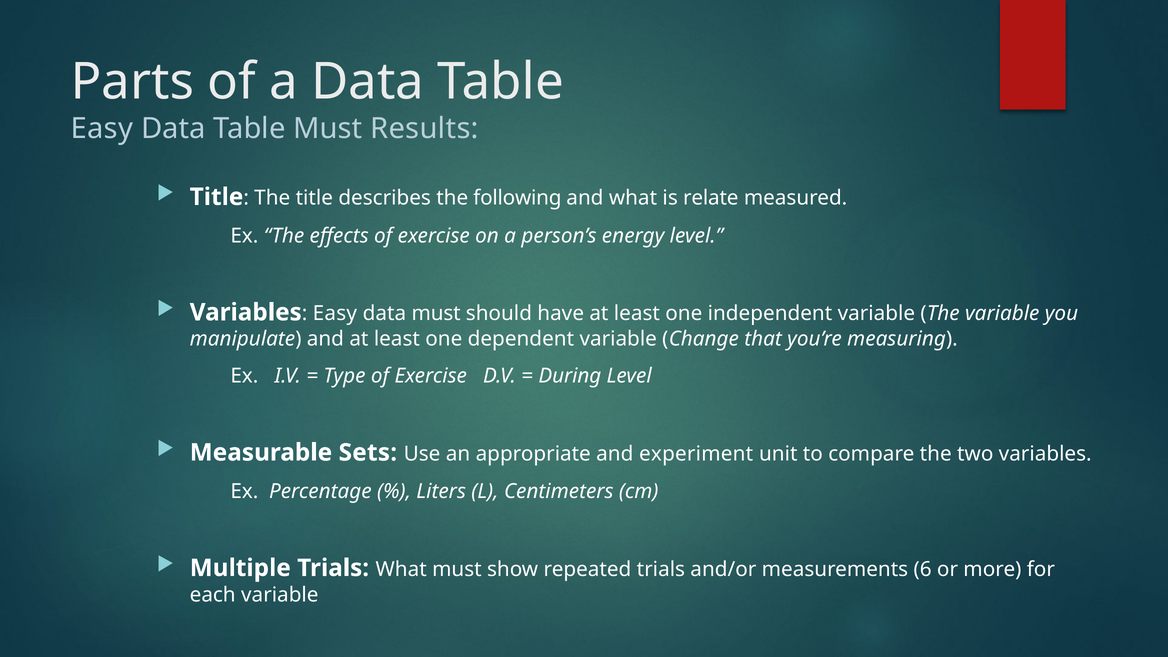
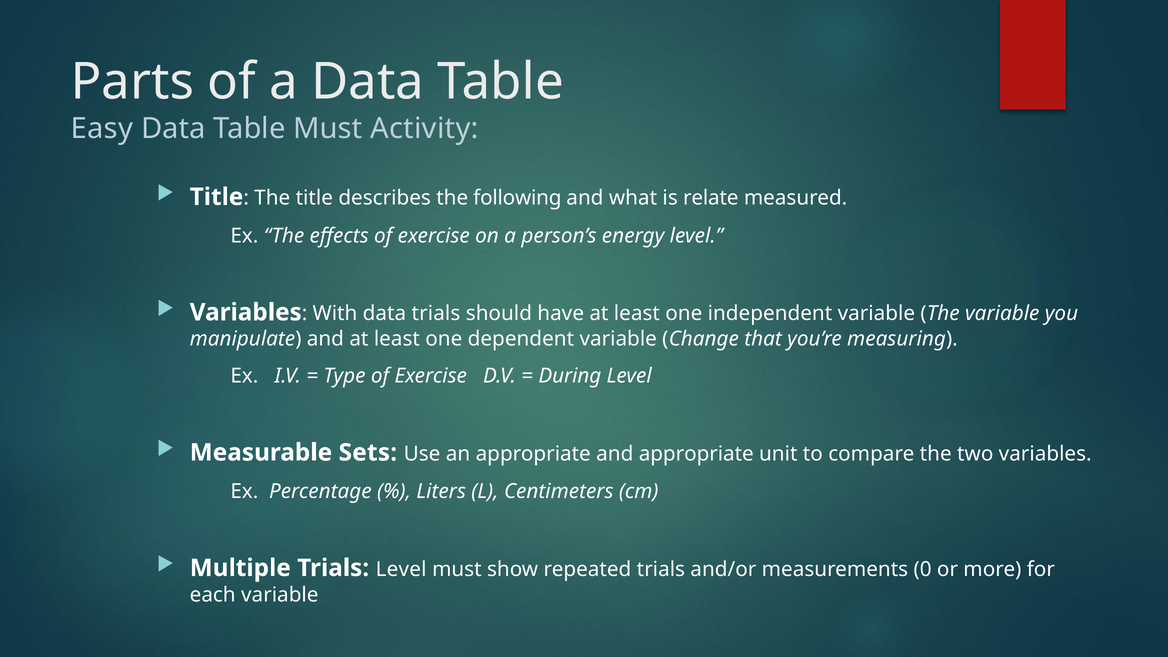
Results: Results -> Activity
Variables Easy: Easy -> With
data must: must -> trials
and experiment: experiment -> appropriate
Trials What: What -> Level
6: 6 -> 0
